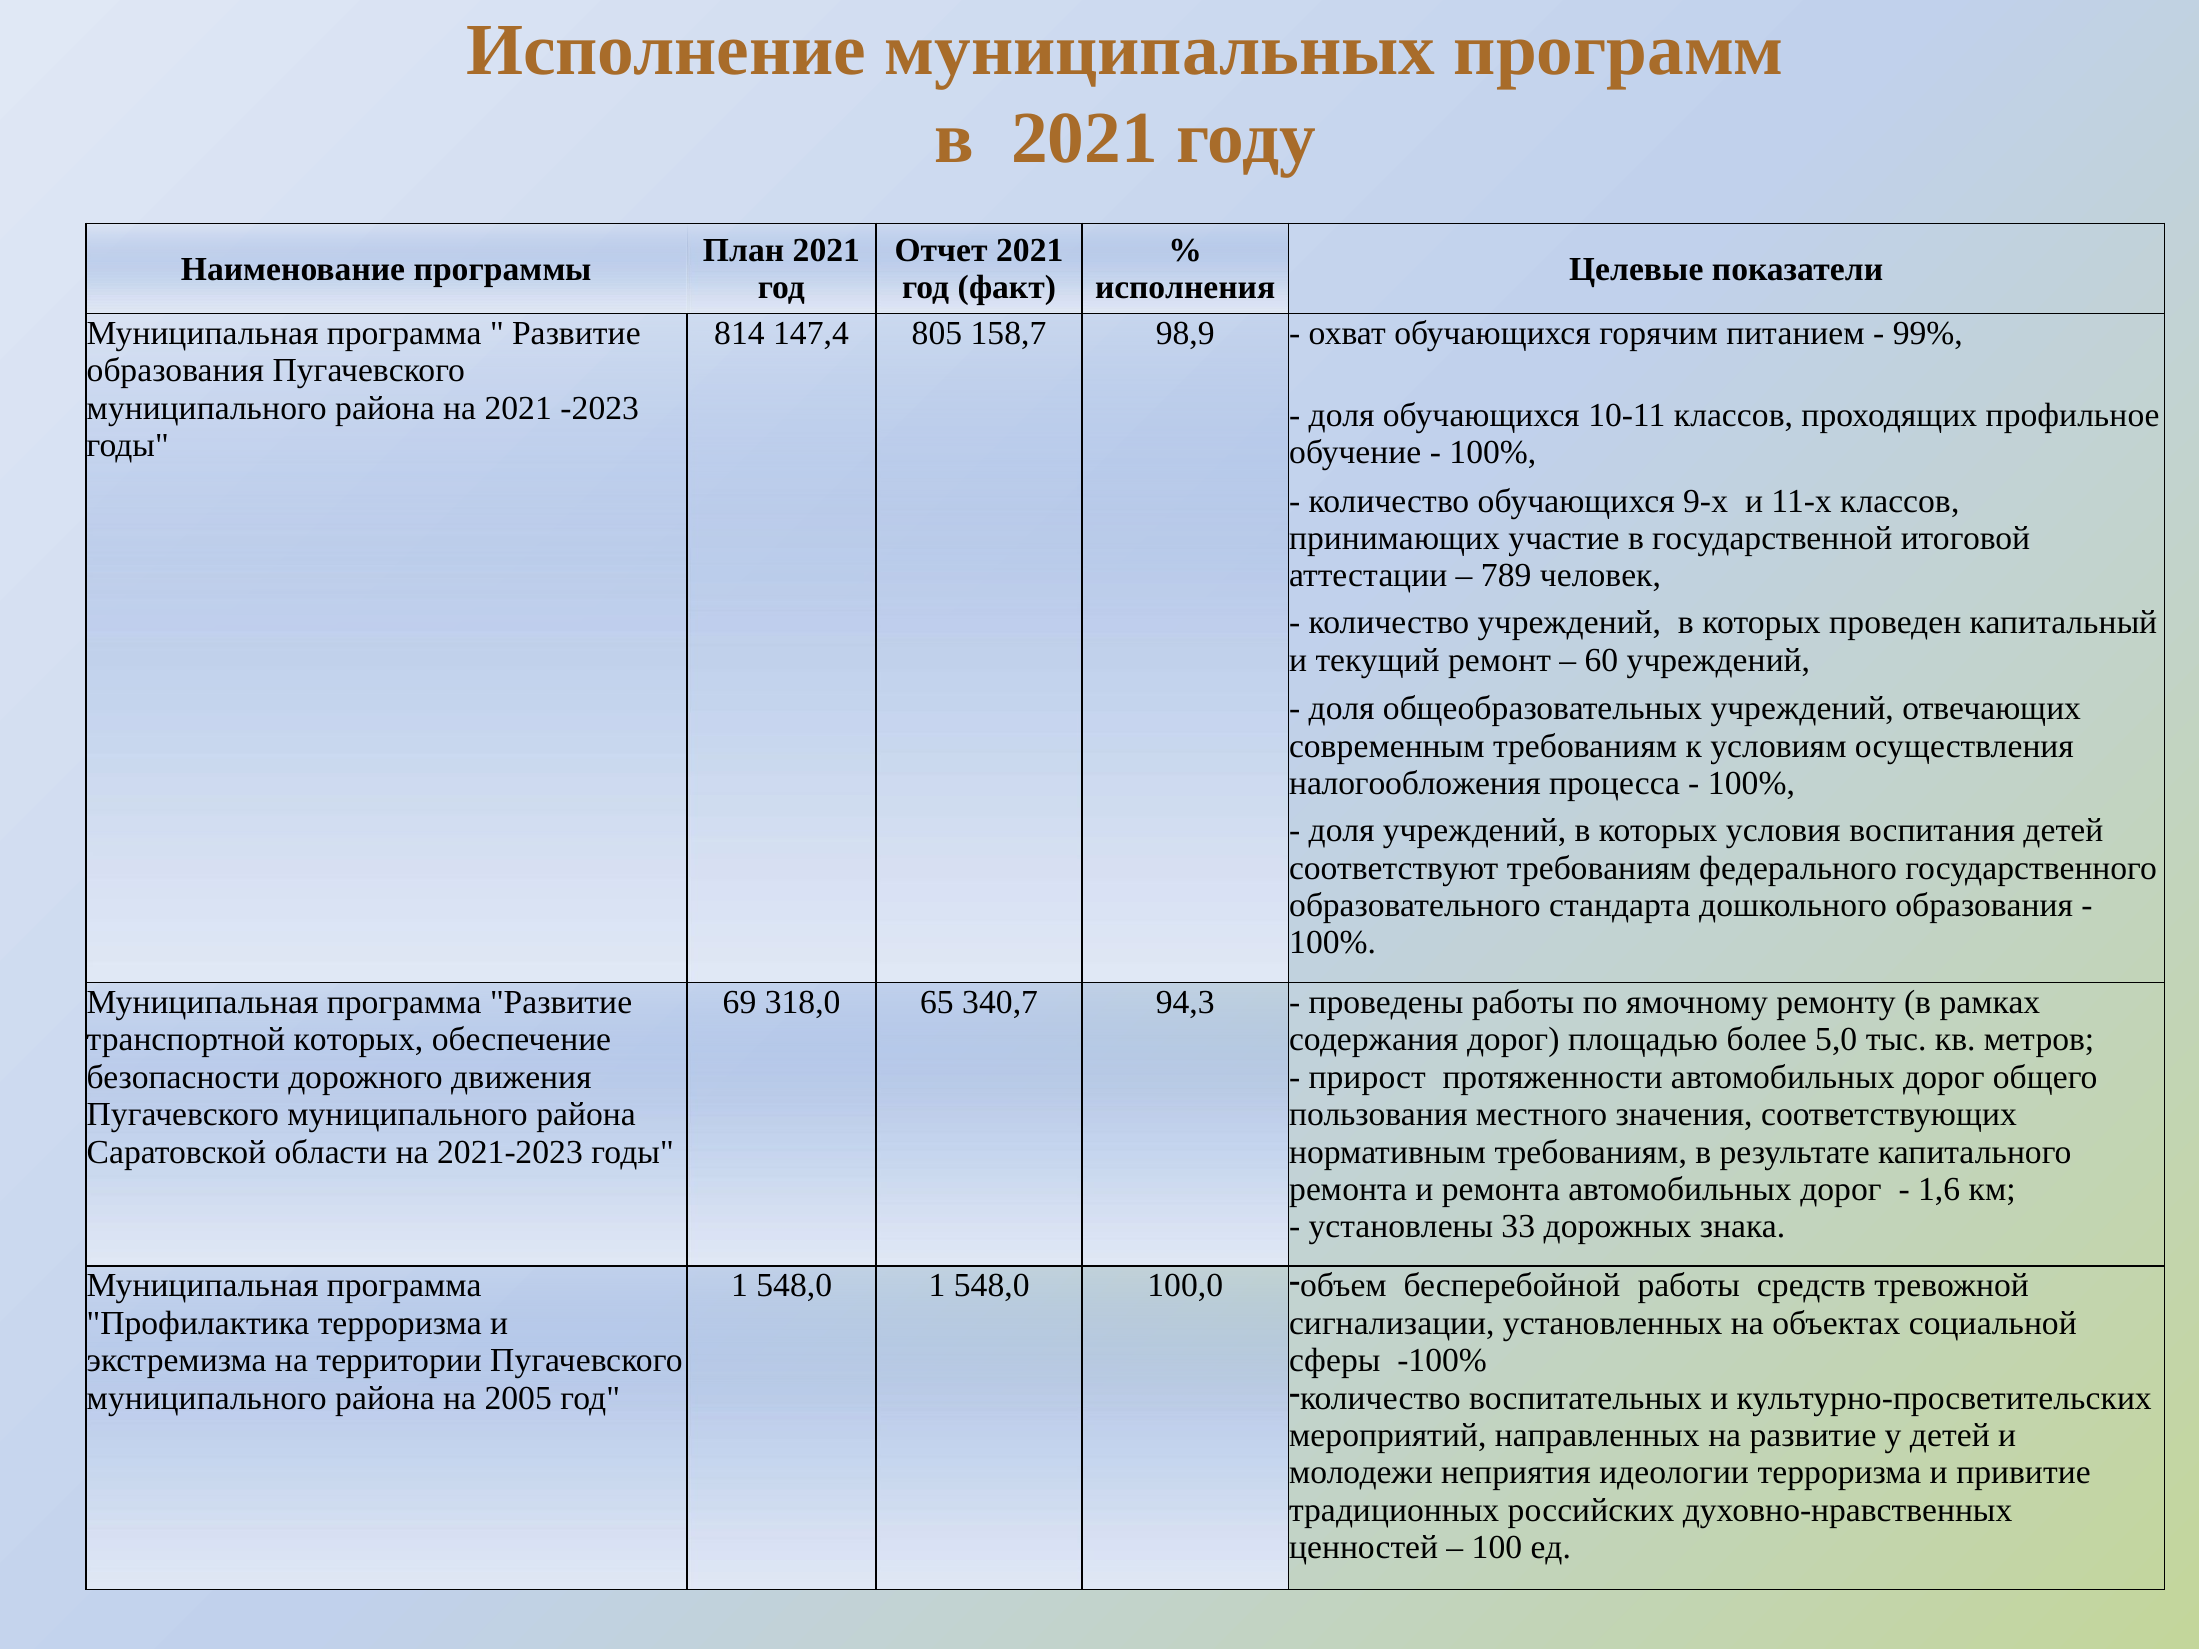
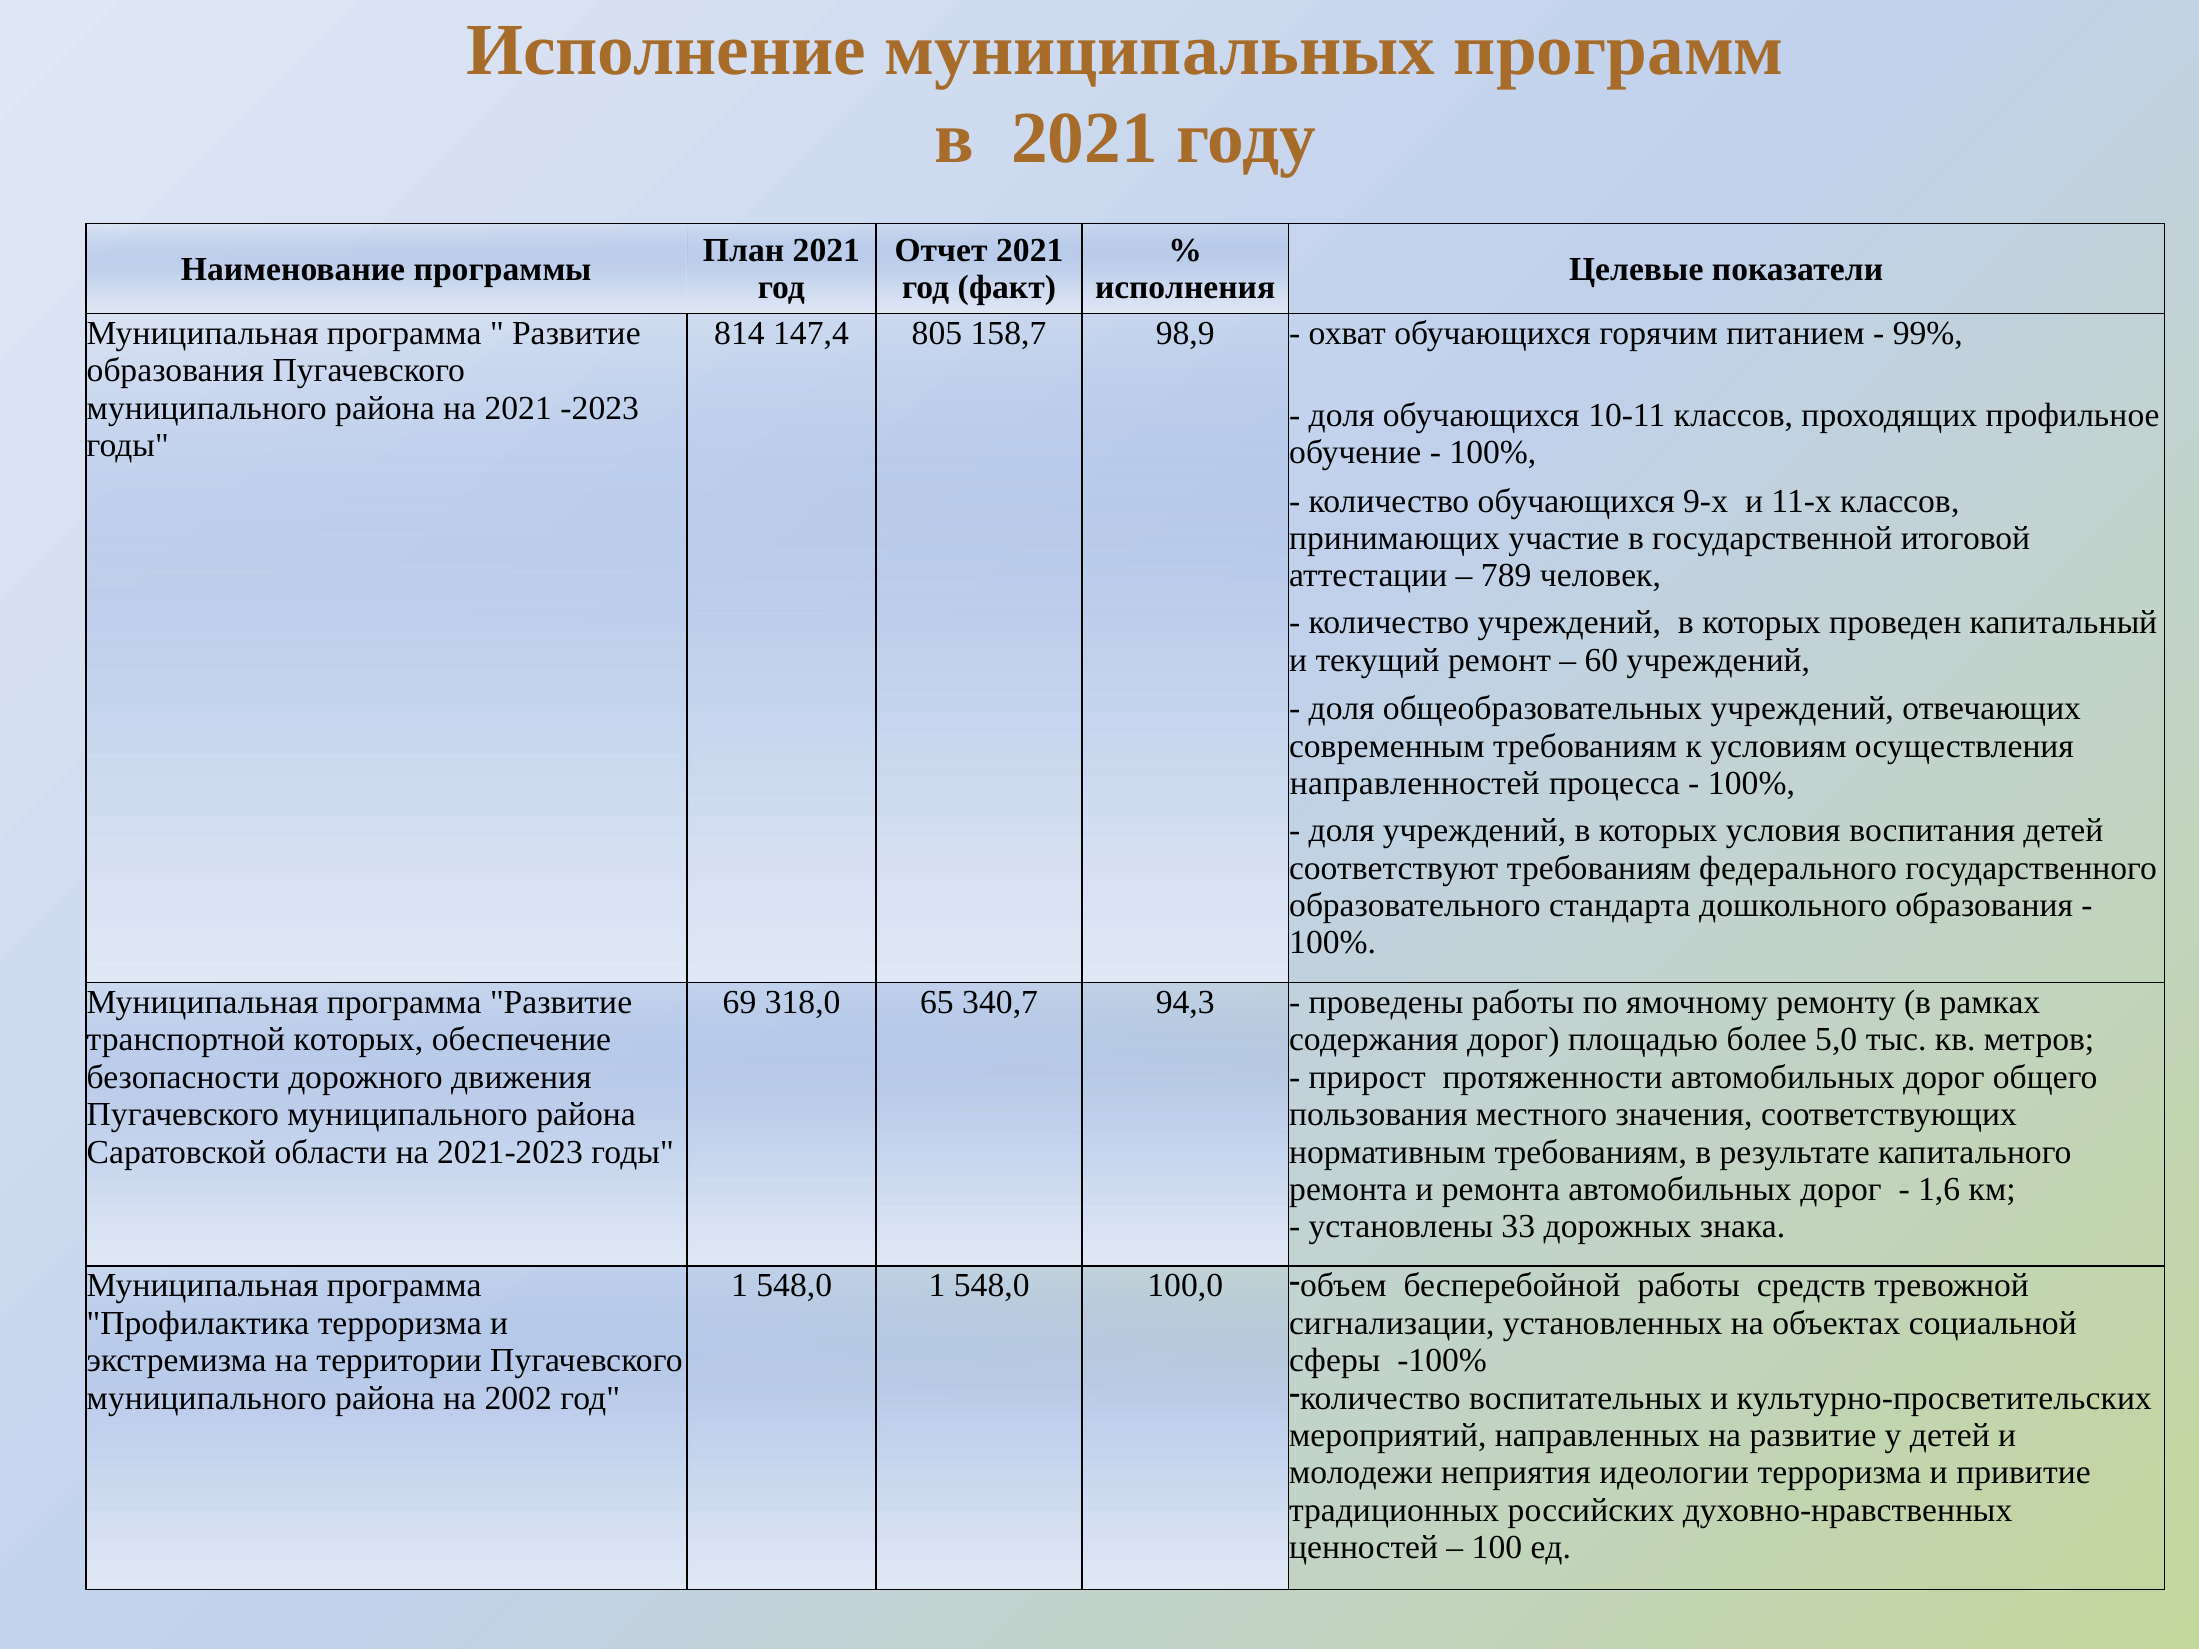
налогообложения: налогообложения -> направленностей
2005: 2005 -> 2002
